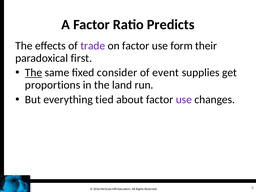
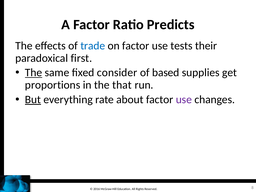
trade colour: purple -> blue
form: form -> tests
event: event -> based
land: land -> that
But underline: none -> present
tied: tied -> rate
